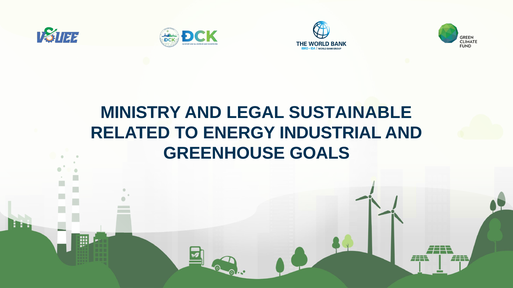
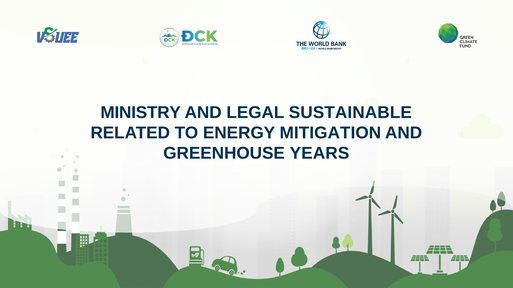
INDUSTRIAL: INDUSTRIAL -> MITIGATION
GOALS: GOALS -> YEARS
